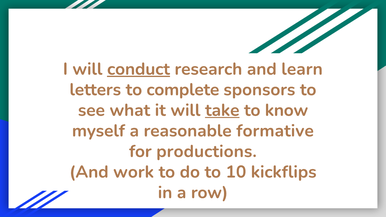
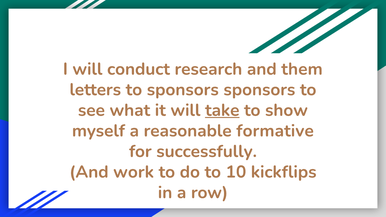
conduct underline: present -> none
learn: learn -> them
to complete: complete -> sponsors
know: know -> show
productions: productions -> successfully
